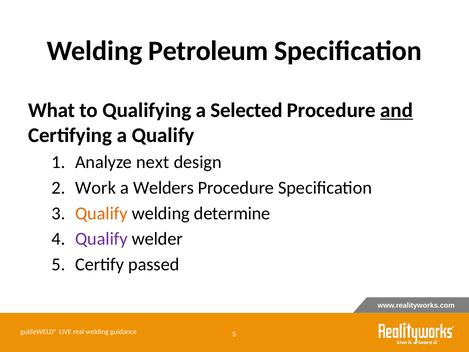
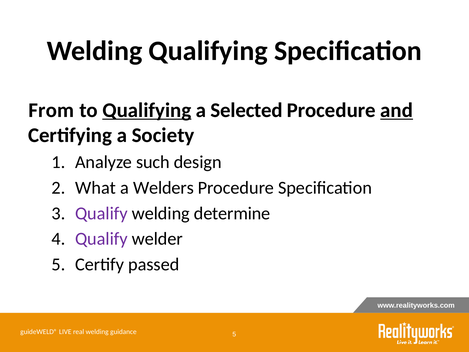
Welding Petroleum: Petroleum -> Qualifying
What: What -> From
Qualifying at (147, 110) underline: none -> present
a Qualify: Qualify -> Society
next: next -> such
Work: Work -> What
Qualify at (101, 213) colour: orange -> purple
